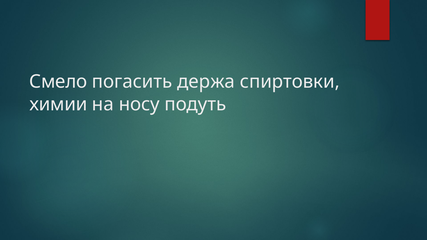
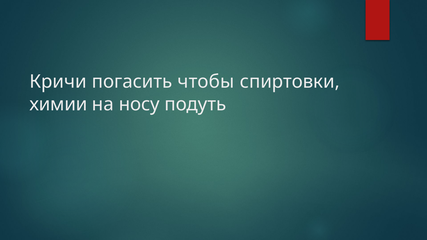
Смело: Смело -> Кричи
держа: держа -> чтобы
